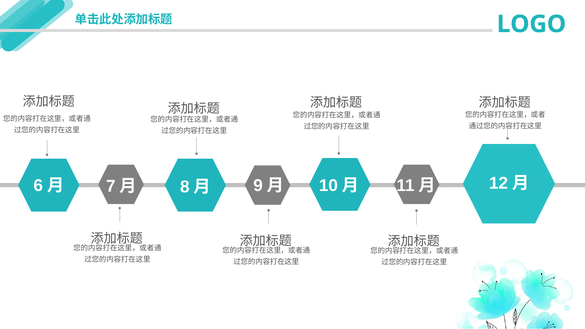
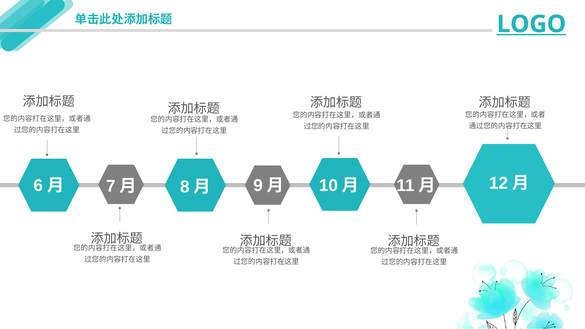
LOGO underline: none -> present
